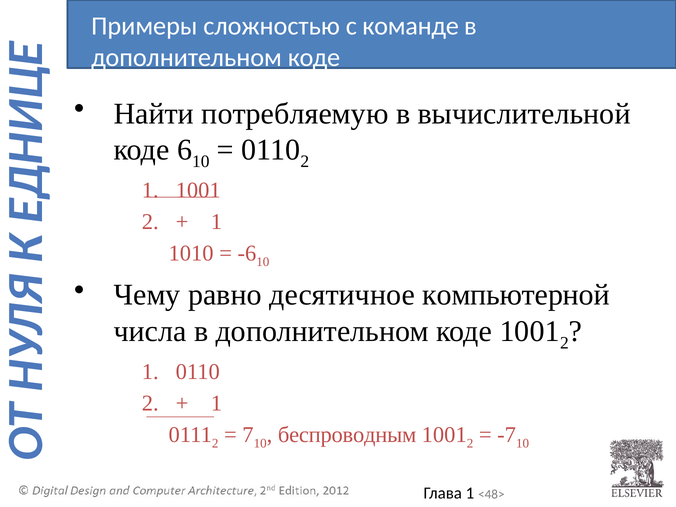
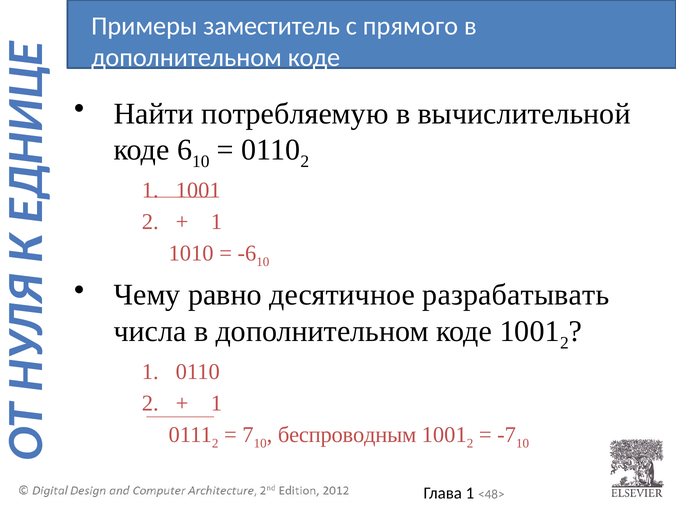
сложностью: сложностью -> заместитель
команде: команде -> прямого
компьютерной: компьютерной -> разрабатывать
